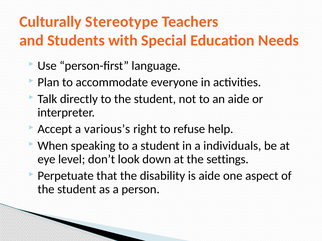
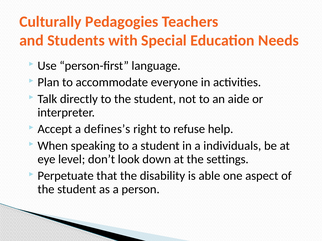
Stereotype: Stereotype -> Pedagogies
various’s: various’s -> defines’s
is aide: aide -> able
